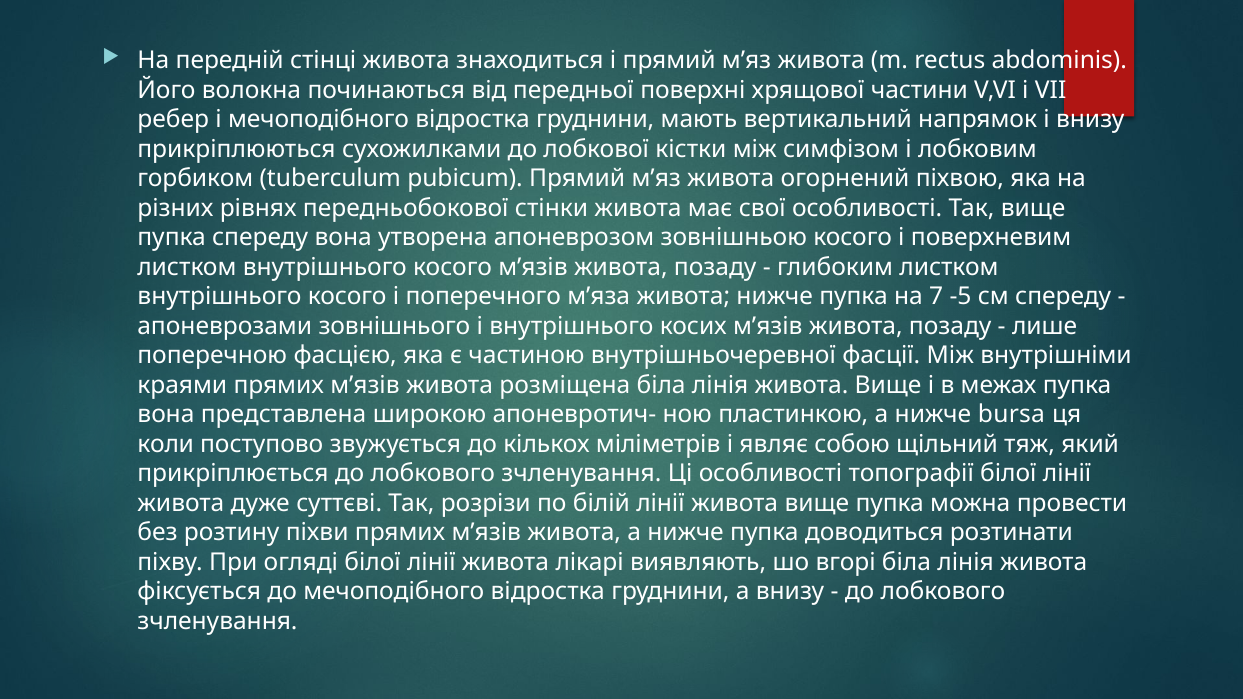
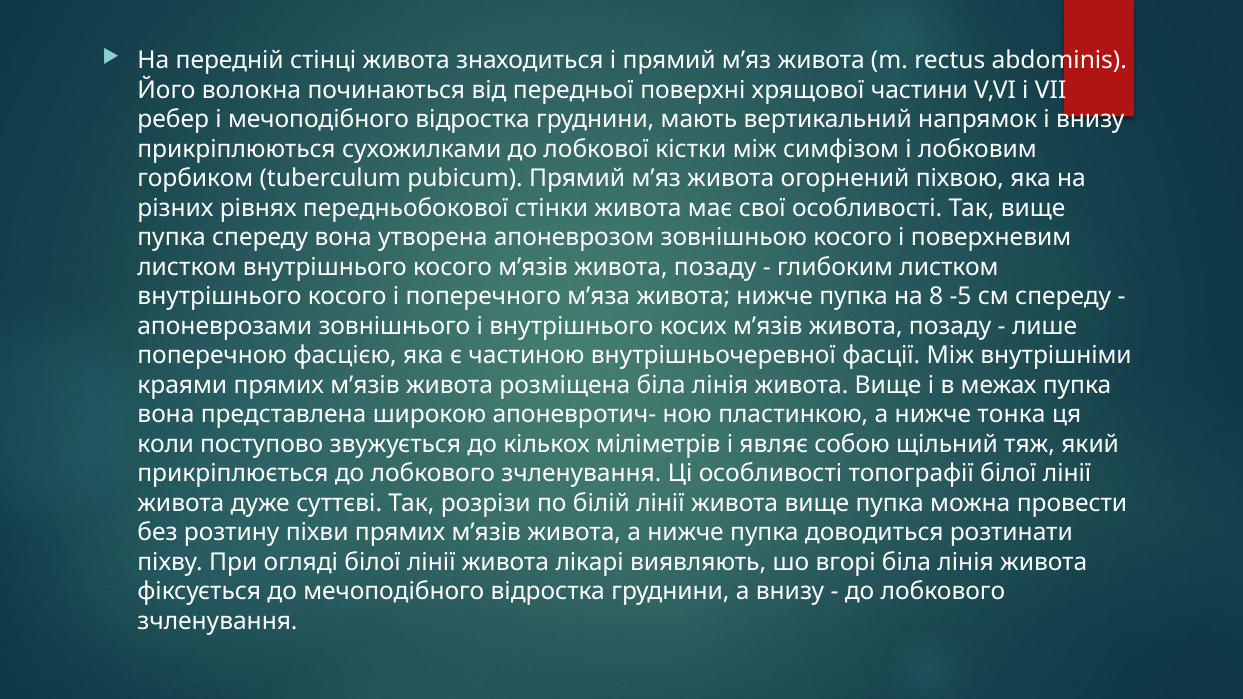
7: 7 -> 8
bursa: bursa -> тонка
